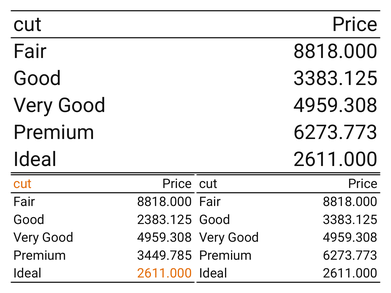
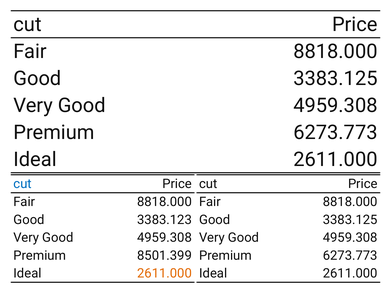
cut at (23, 184) colour: orange -> blue
2383.125: 2383.125 -> 3383.123
3449.785: 3449.785 -> 8501.399
